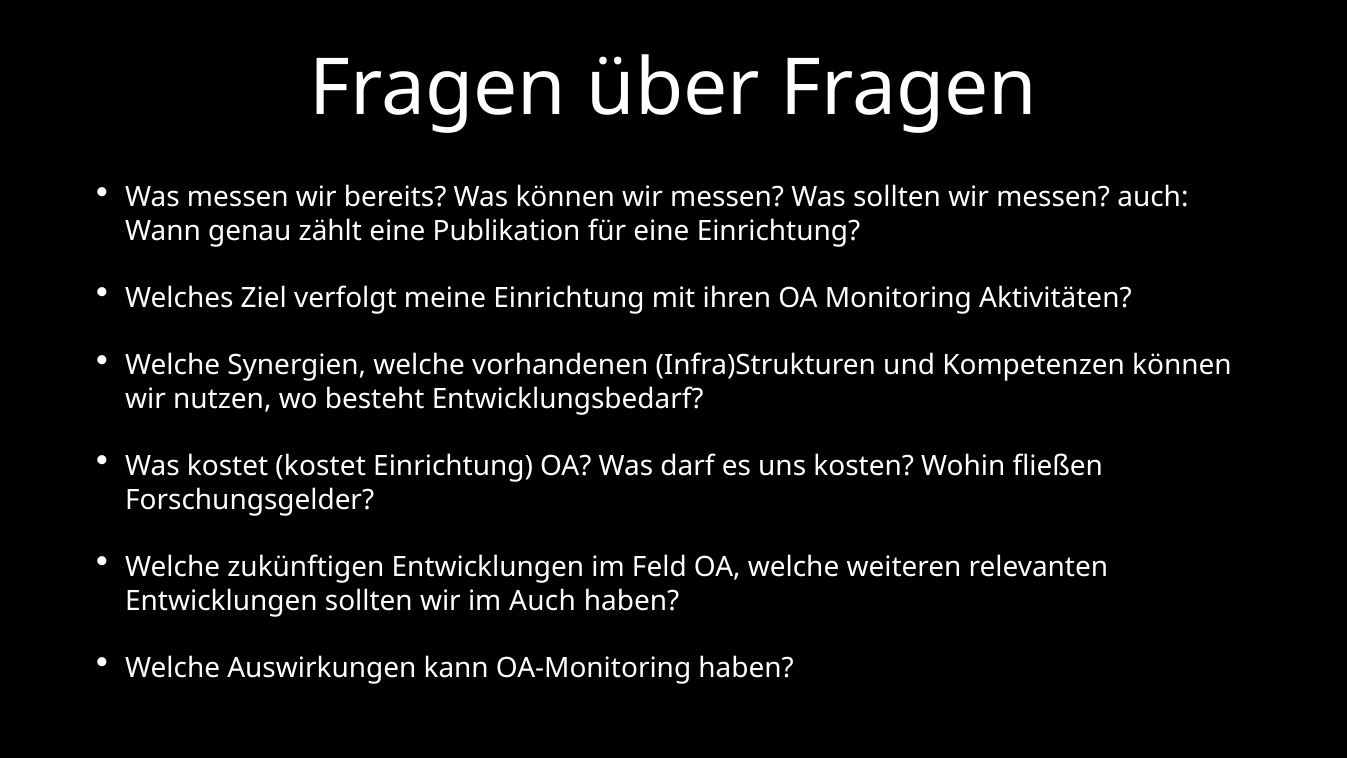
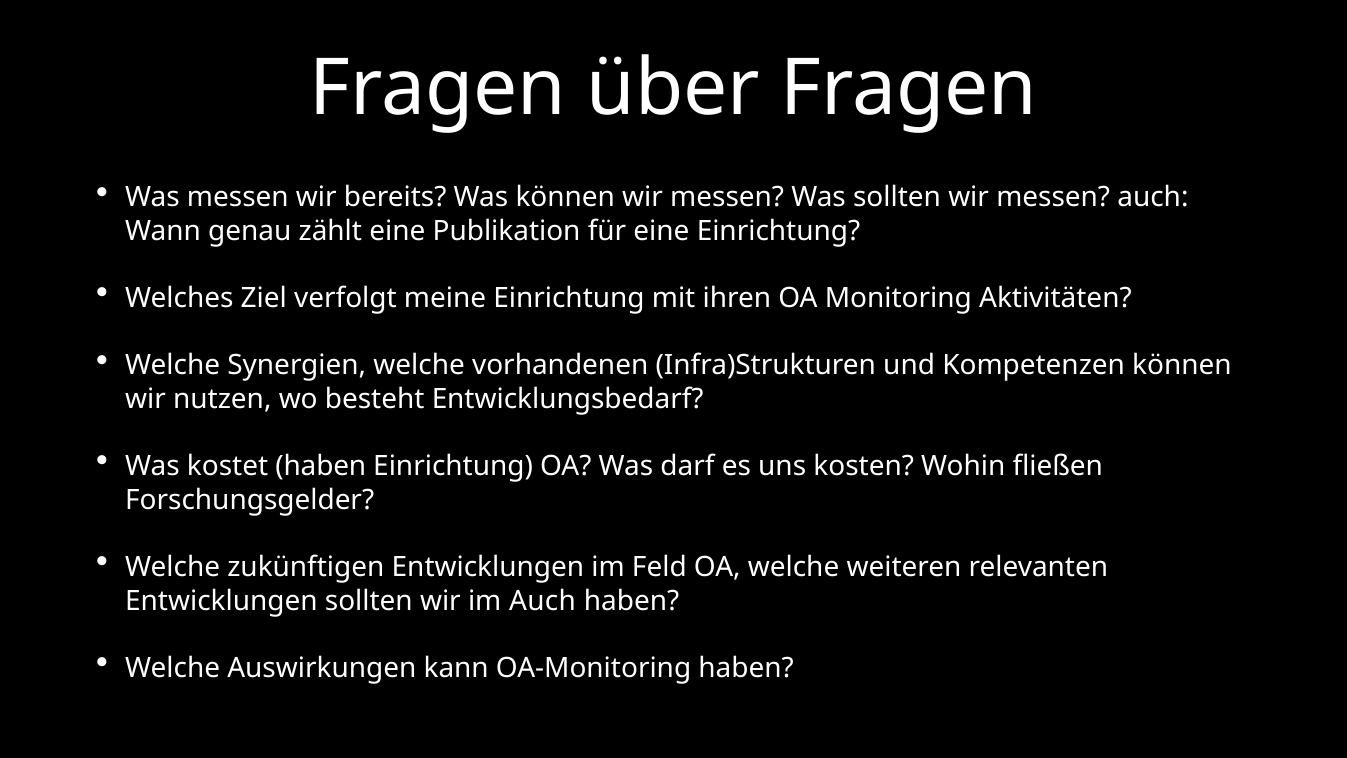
kostet kostet: kostet -> haben
